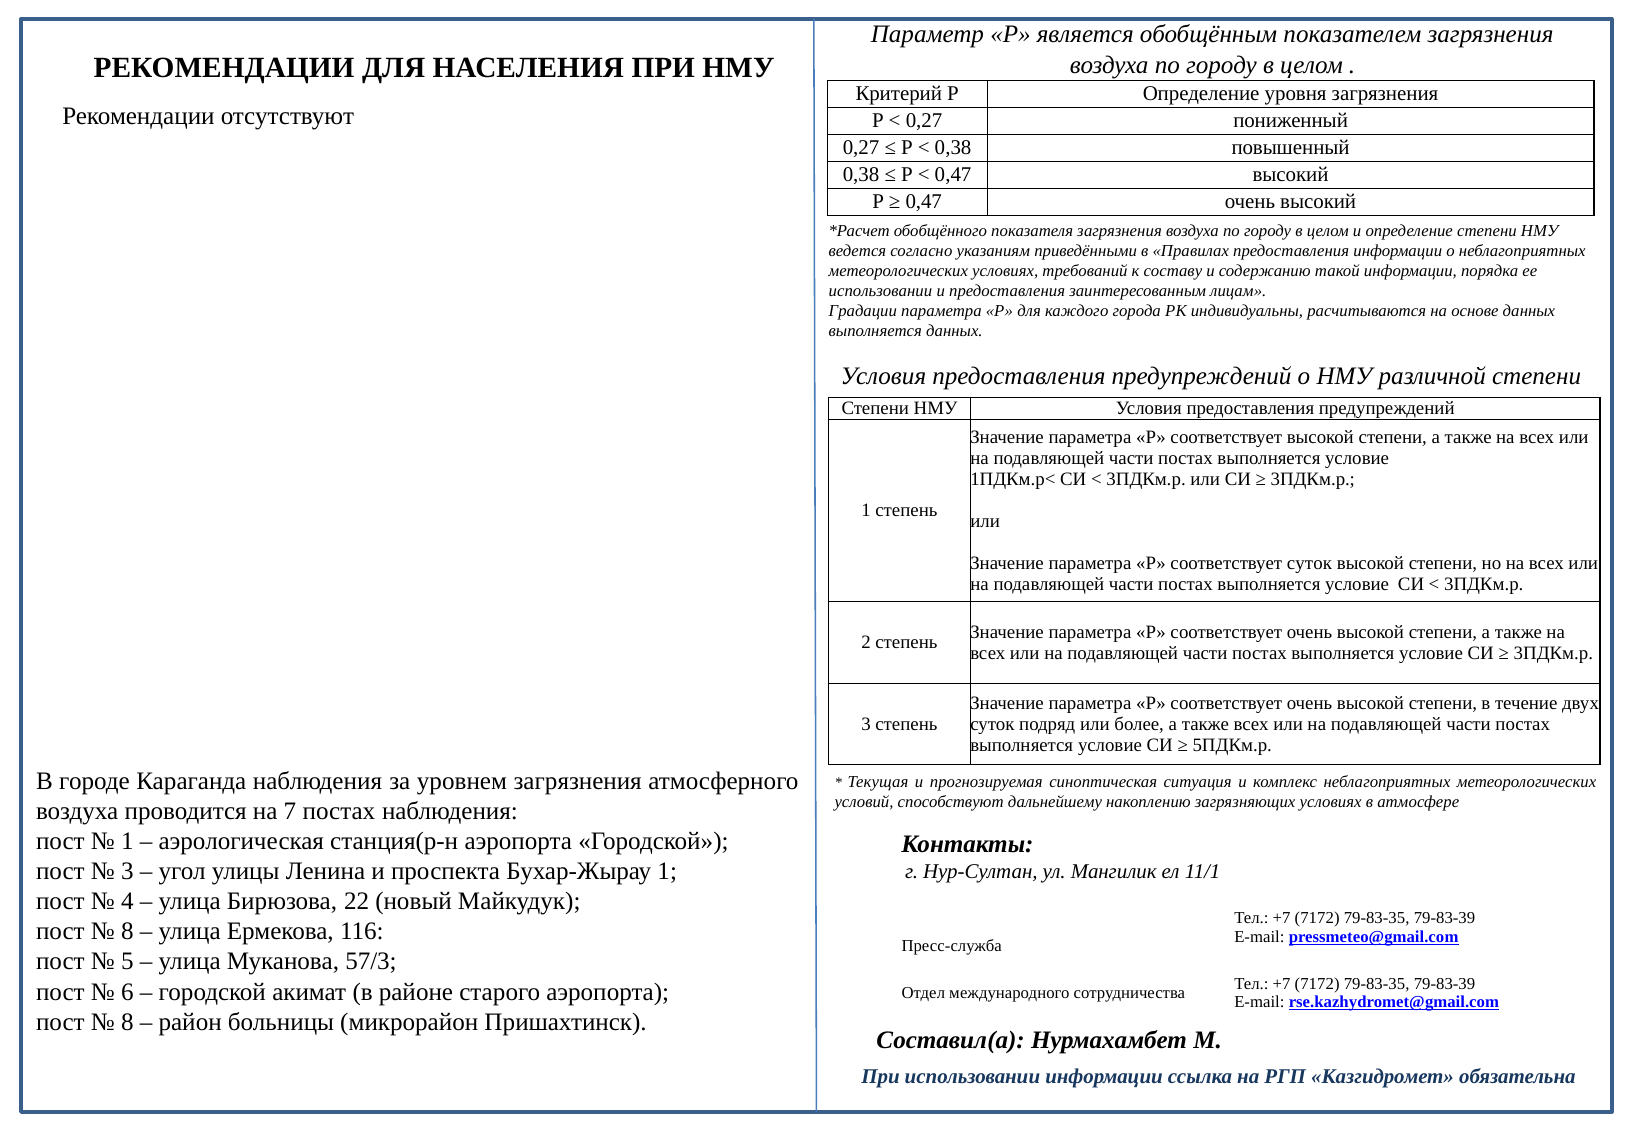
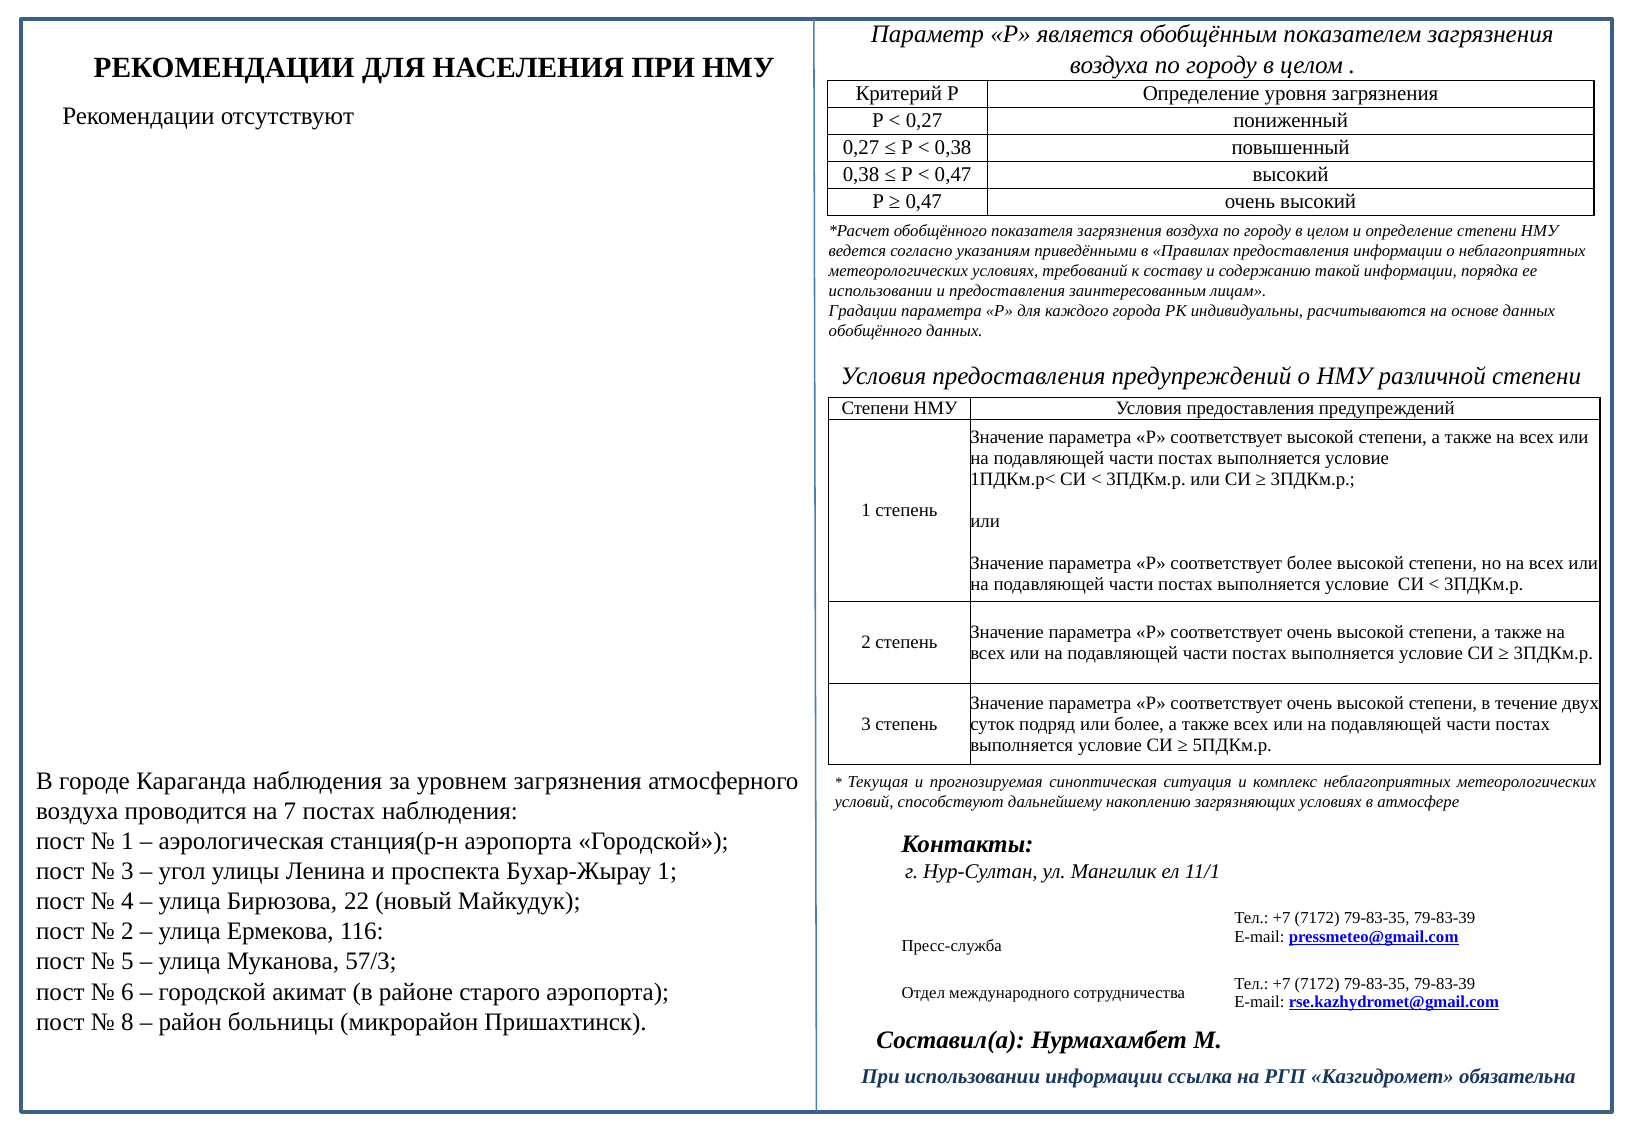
выполняется at (875, 331): выполняется -> обобщённого
соответствует суток: суток -> более
8 at (127, 931): 8 -> 2
